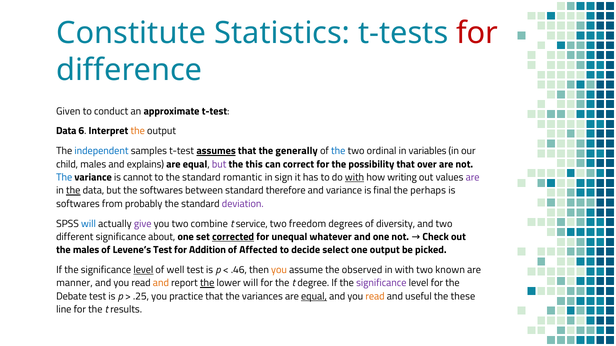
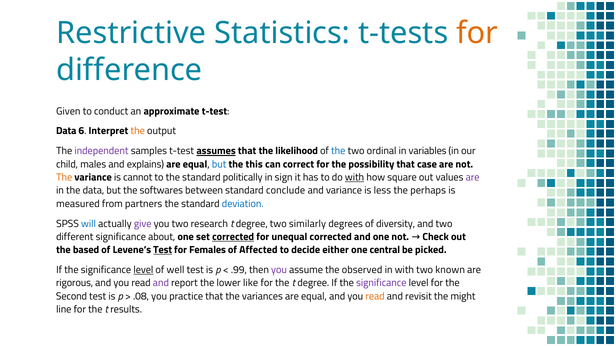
Constitute: Constitute -> Restrictive
for at (477, 33) colour: red -> orange
independent colour: blue -> purple
generally: generally -> likelihood
but at (219, 164) colour: purple -> blue
over: over -> case
The at (64, 178) colour: blue -> orange
romantic: romantic -> politically
writing: writing -> square
the at (73, 191) underline: present -> none
therefore: therefore -> conclude
final: final -> less
softwares at (78, 204): softwares -> measured
probably: probably -> partners
deviation colour: purple -> blue
combine: combine -> research
service at (252, 224): service -> degree
freedom: freedom -> similarly
unequal whatever: whatever -> corrected
the males: males -> based
Test at (163, 250) underline: none -> present
Addition: Addition -> Females
select: select -> either
one output: output -> central
.46: .46 -> .99
you at (279, 270) colour: orange -> purple
manner: manner -> rigorous
and at (161, 284) colour: orange -> purple
the at (207, 284) underline: present -> none
lower will: will -> like
Debate: Debate -> Second
.25: .25 -> .08
equal at (314, 297) underline: present -> none
useful: useful -> revisit
these: these -> might
